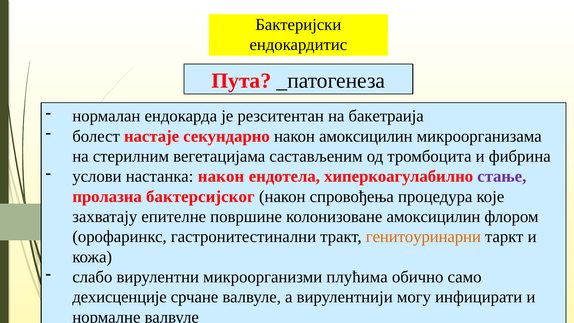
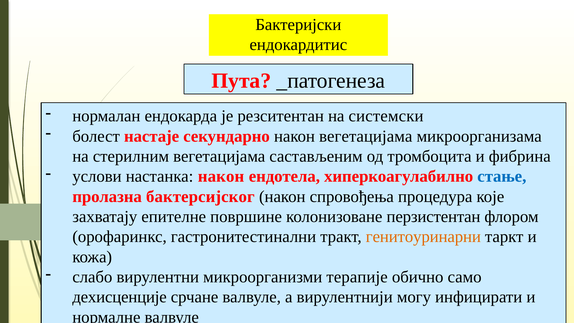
бакетраија: бакетраија -> системски
након амоксицилин: амоксицилин -> вегетацијама
стање colour: purple -> blue
колонизоване амоксицилин: амоксицилин -> перзистентан
плућима: плућима -> терапије
